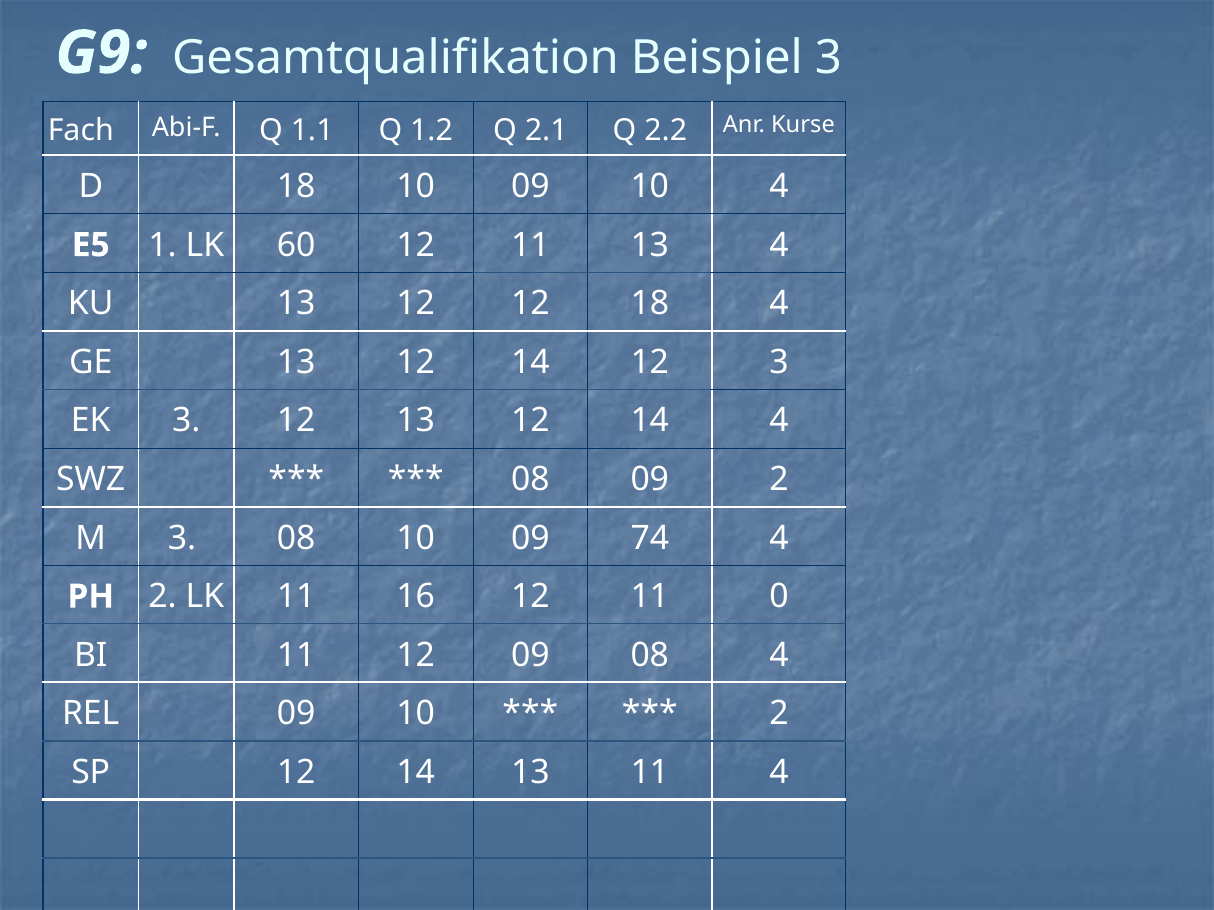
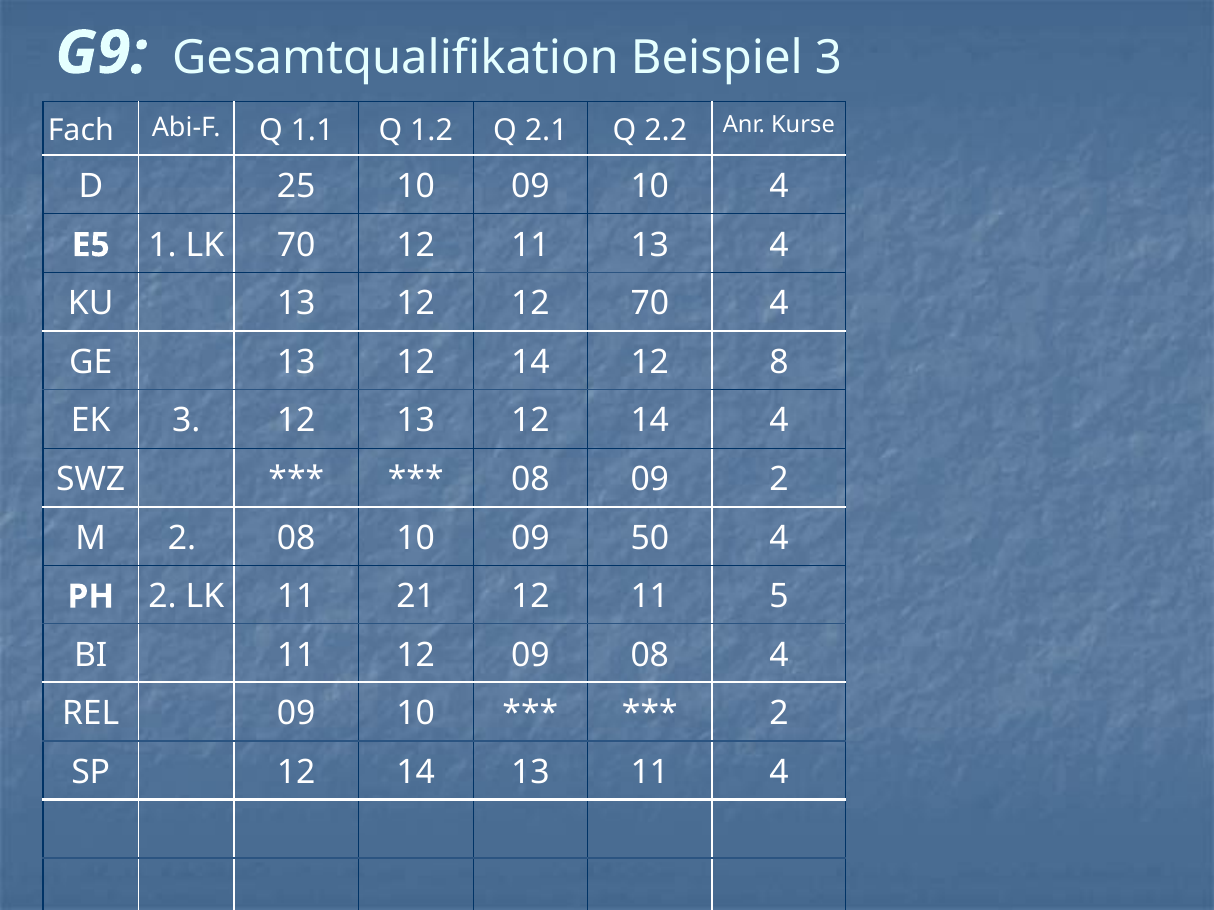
D 18: 18 -> 25
LK 60: 60 -> 70
12 18: 18 -> 70
12 3: 3 -> 8
M 3: 3 -> 2
74: 74 -> 50
16: 16 -> 21
0: 0 -> 5
